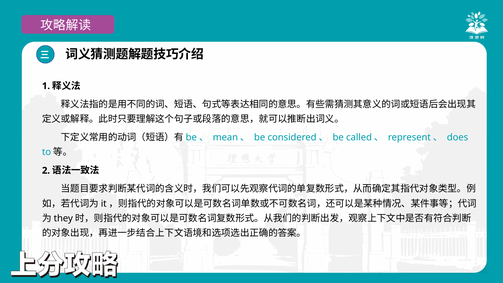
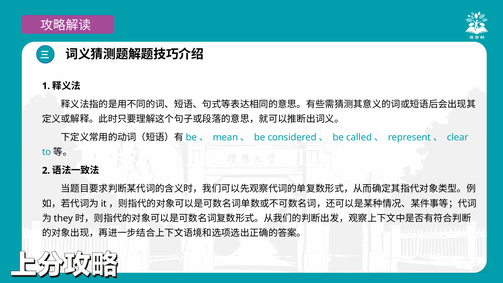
does: does -> clear
